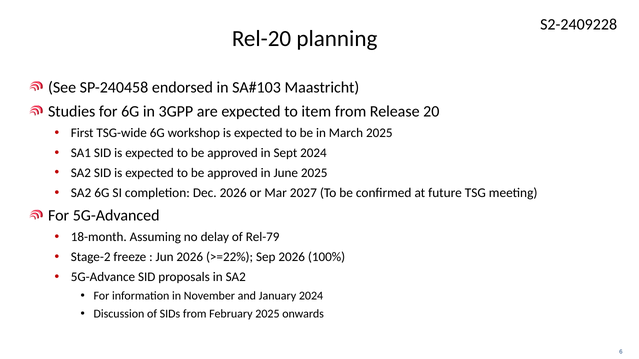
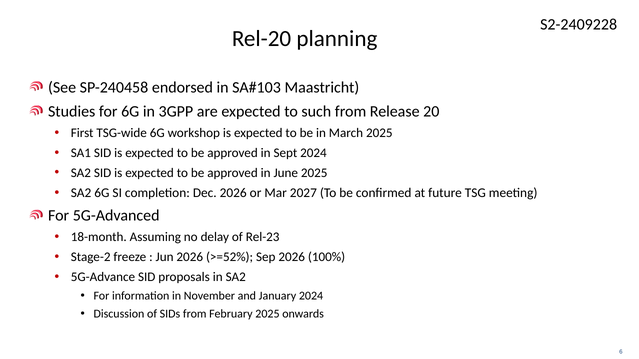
item: item -> such
Rel-79: Rel-79 -> Rel-23
>=22%: >=22% -> >=52%
